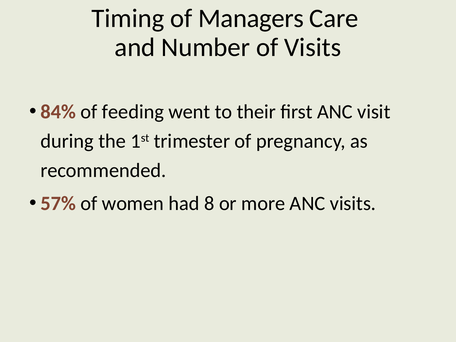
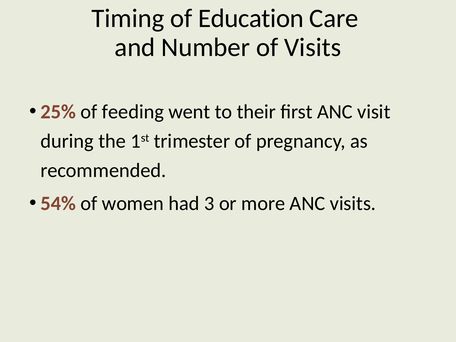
Managers: Managers -> Education
84%: 84% -> 25%
57%: 57% -> 54%
8: 8 -> 3
